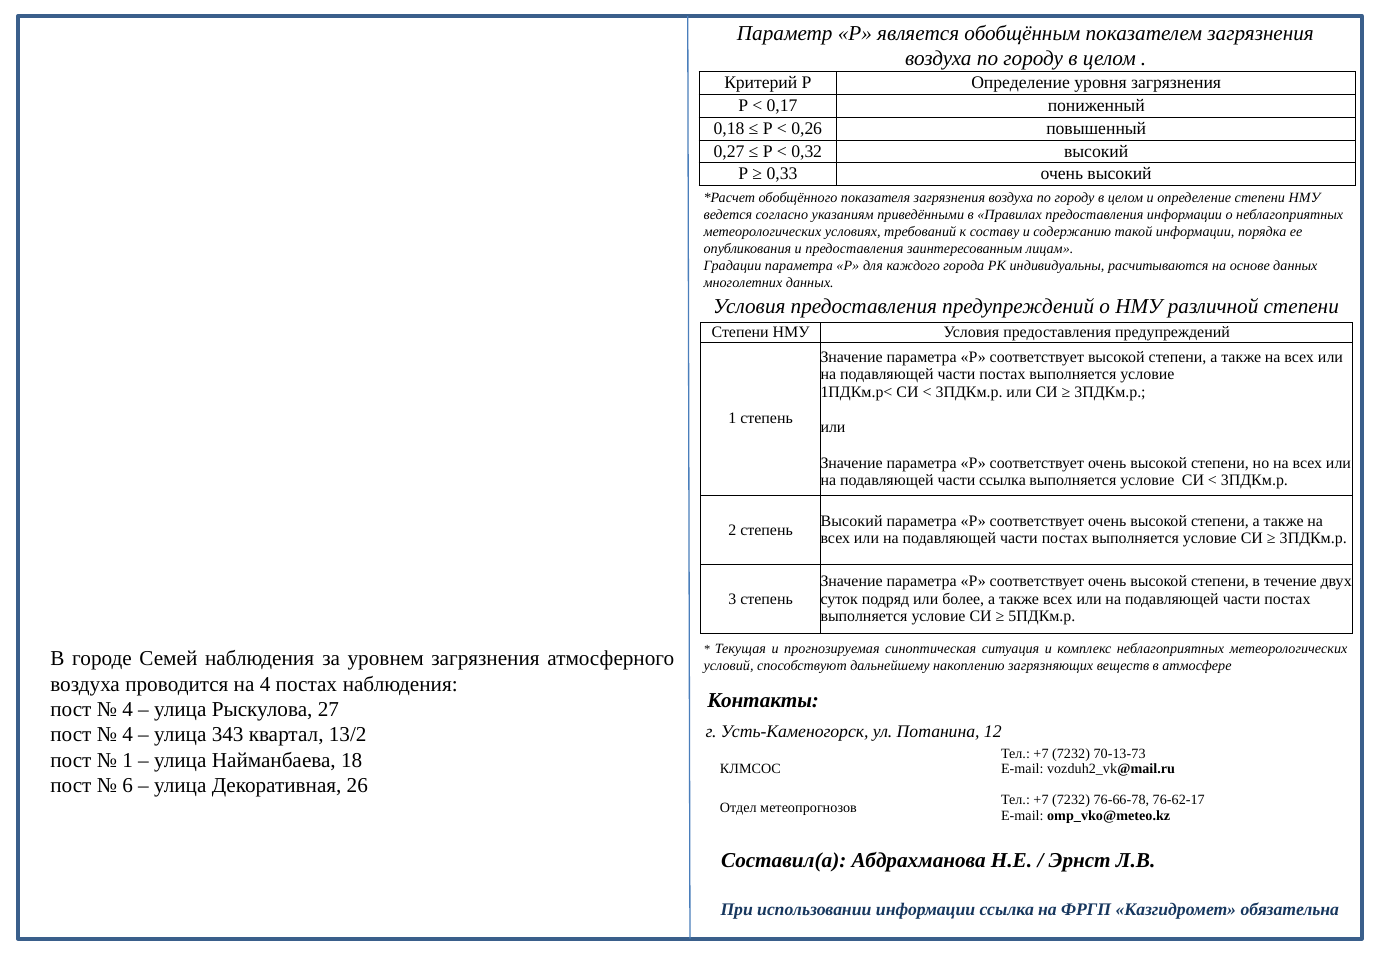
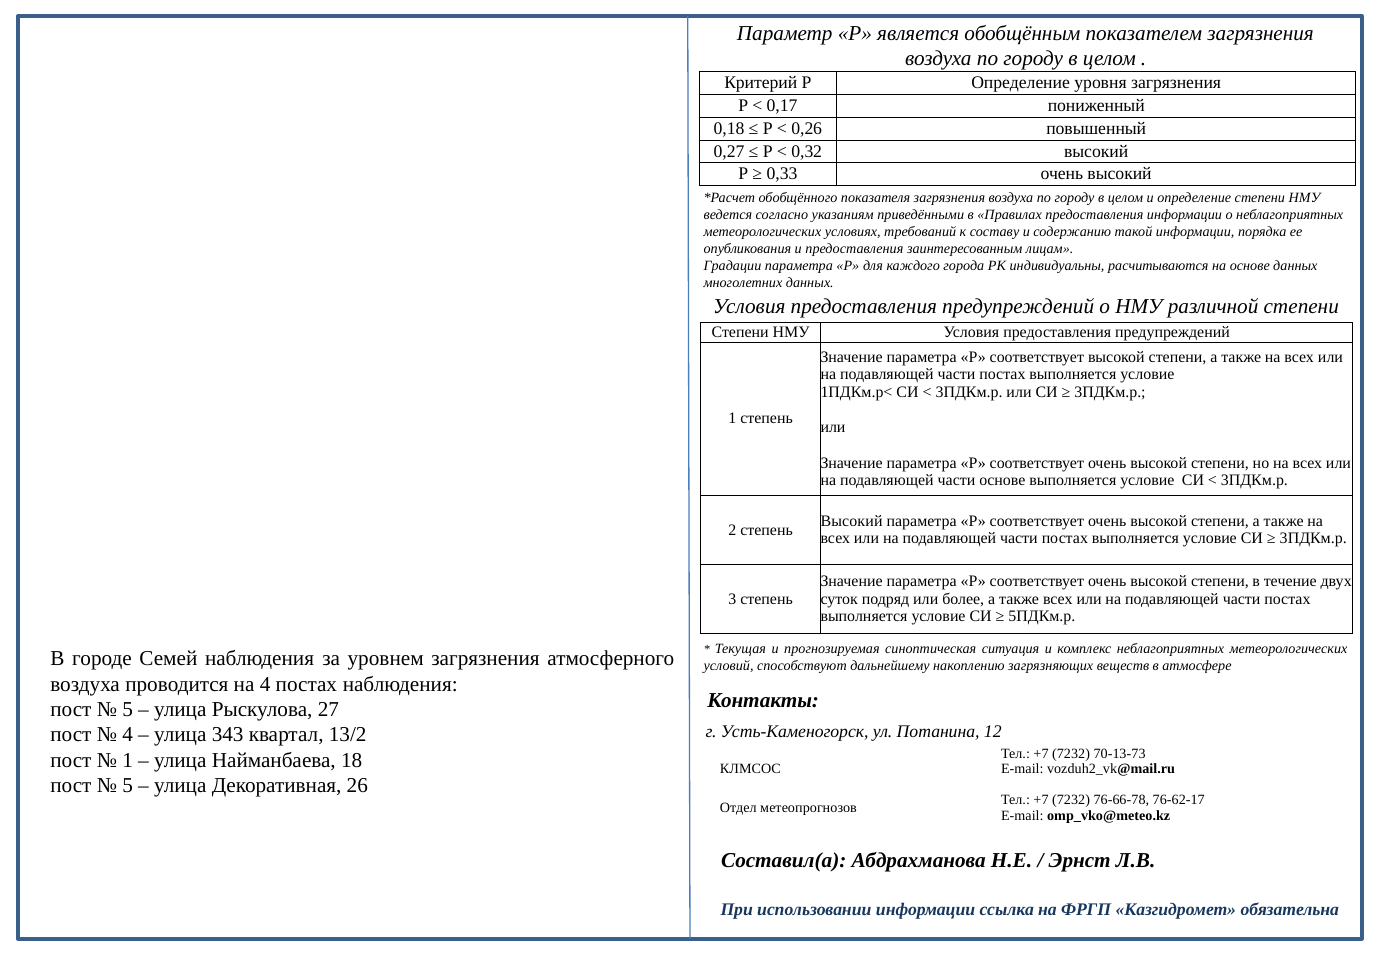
части ссылка: ссылка -> основе
4 at (128, 710): 4 -> 5
6 at (128, 786): 6 -> 5
